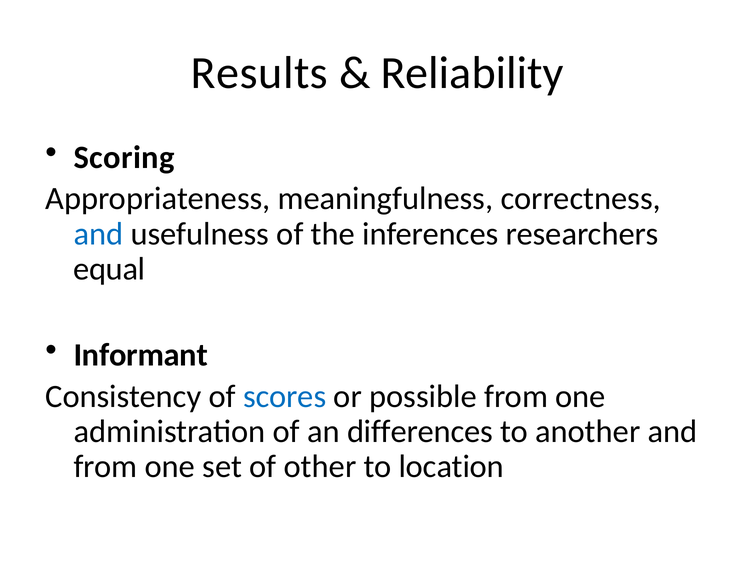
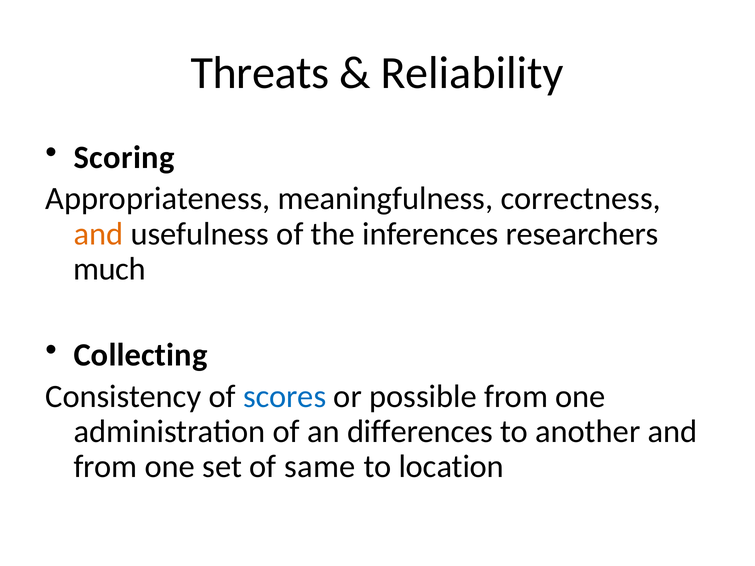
Results: Results -> Threats
and at (98, 234) colour: blue -> orange
equal: equal -> much
Informant: Informant -> Collecting
other: other -> same
